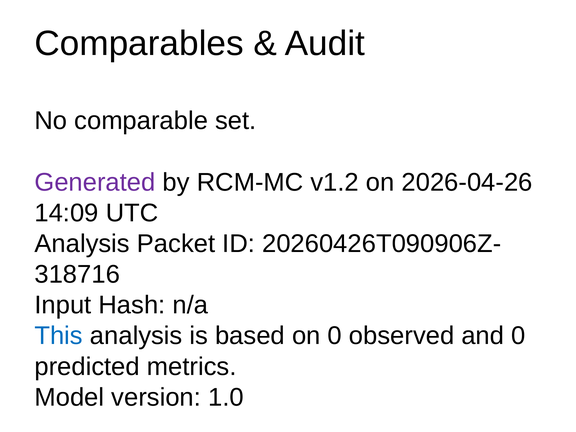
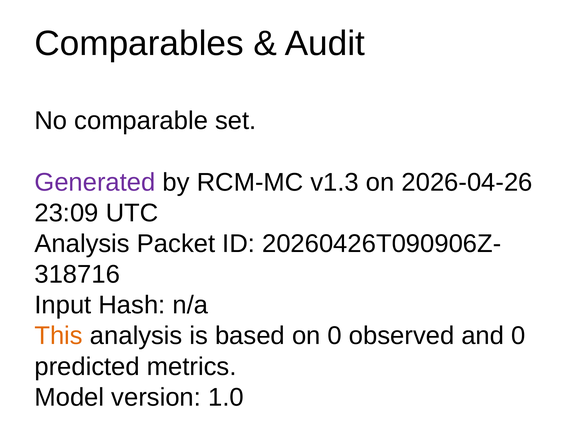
v1.2: v1.2 -> v1.3
14:09: 14:09 -> 23:09
This colour: blue -> orange
